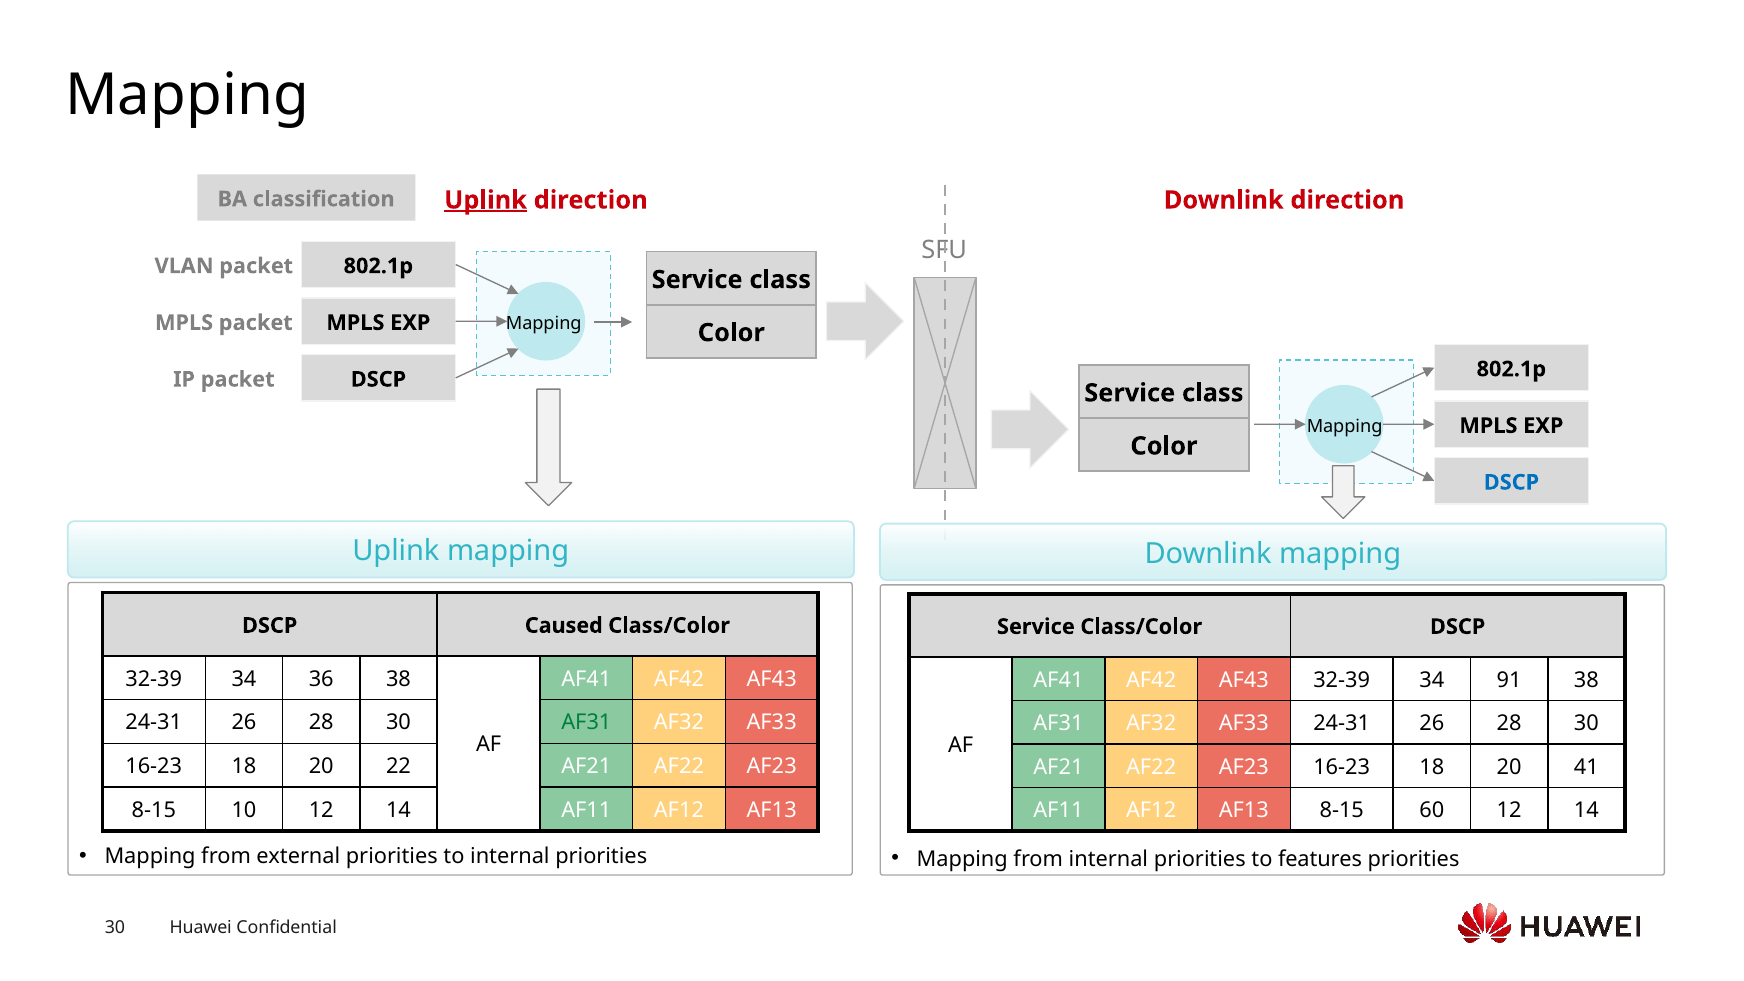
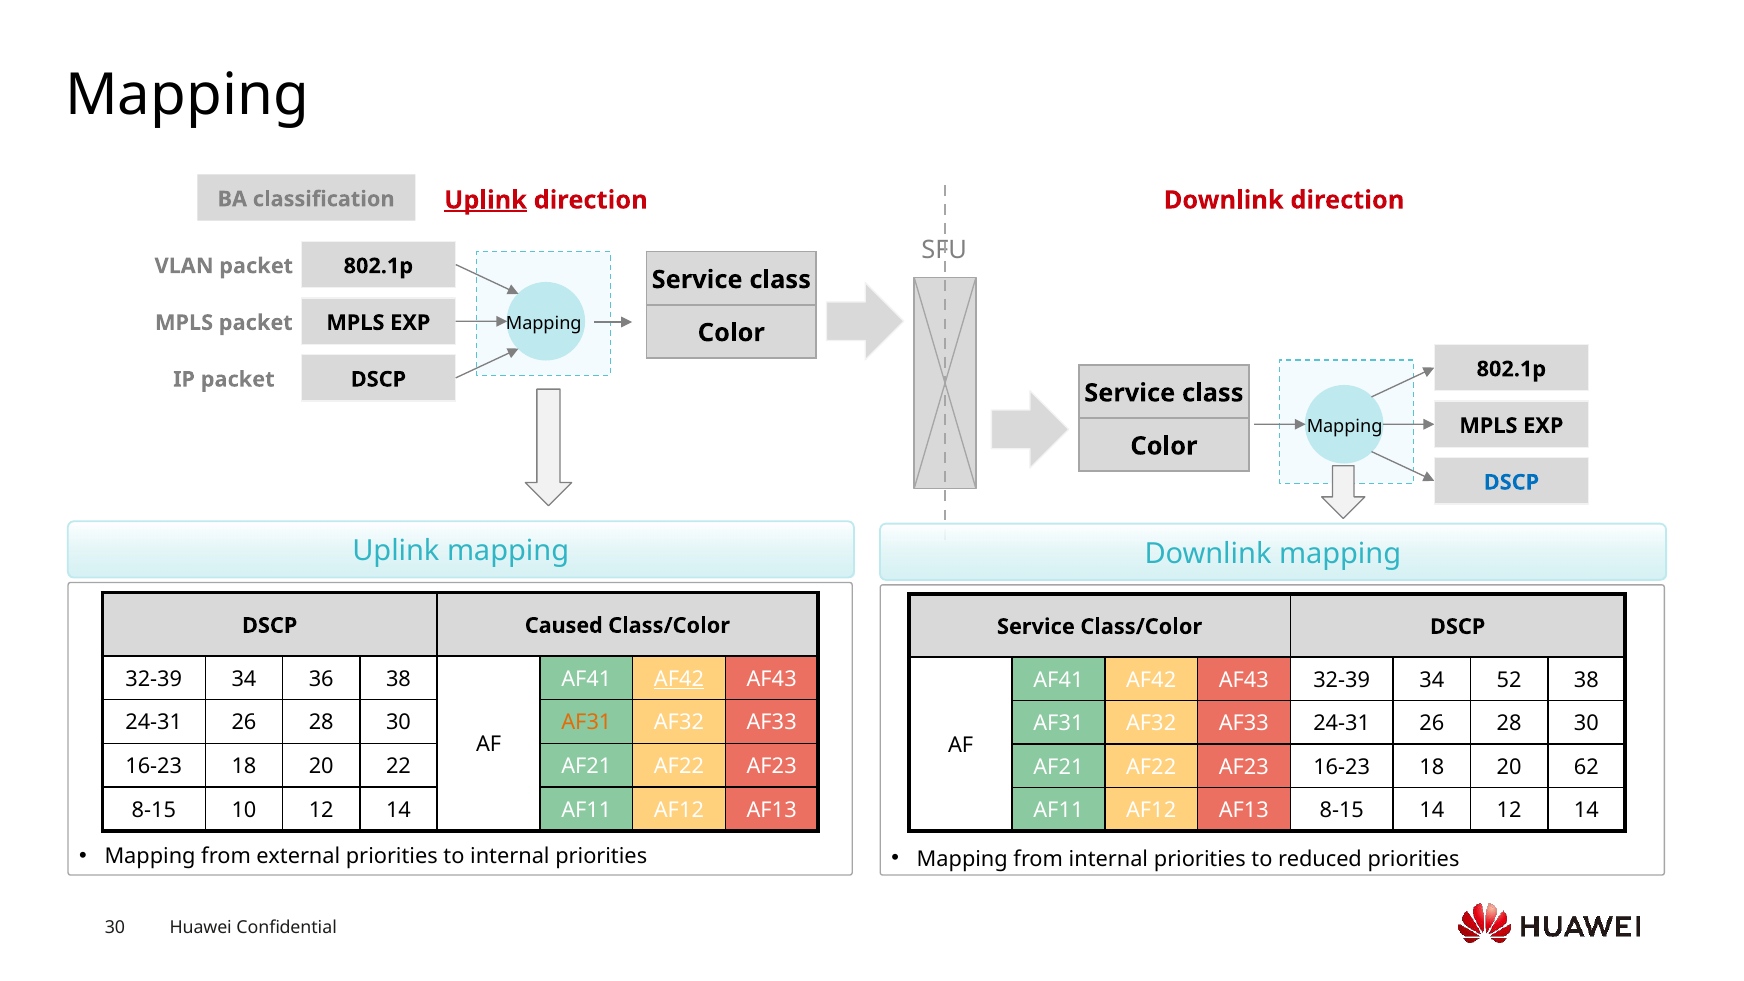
AF42 at (679, 679) underline: none -> present
91: 91 -> 52
AF31 at (586, 723) colour: green -> orange
41: 41 -> 62
8-15 60: 60 -> 14
features: features -> reduced
